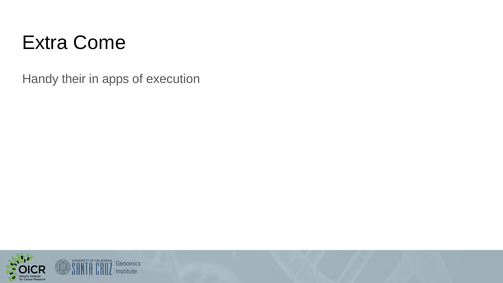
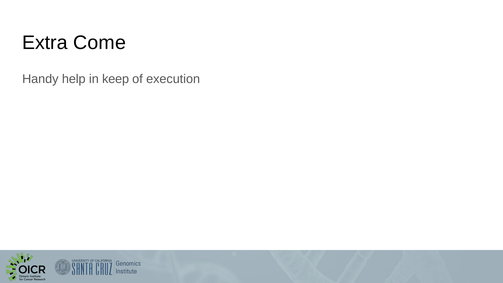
their: their -> help
apps: apps -> keep
